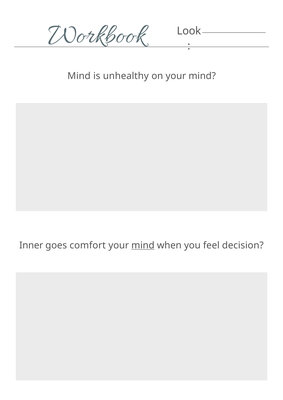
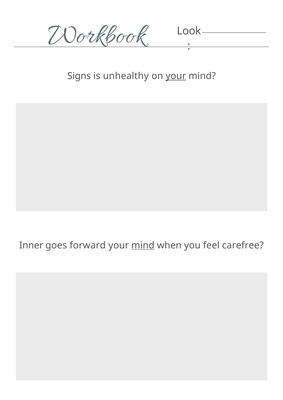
Mind at (79, 76): Mind -> Signs
your at (176, 76) underline: none -> present
comfort: comfort -> forward
decision: decision -> carefree
